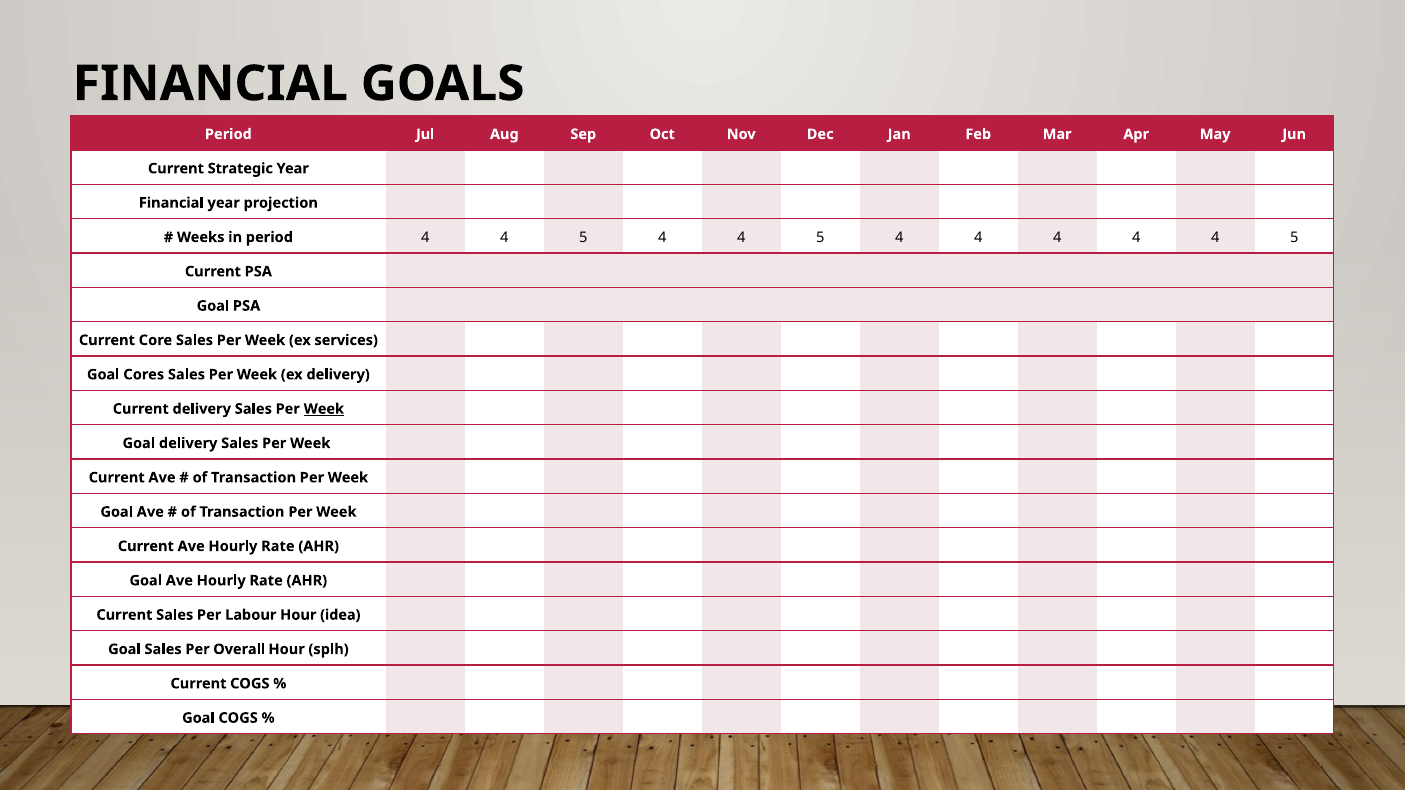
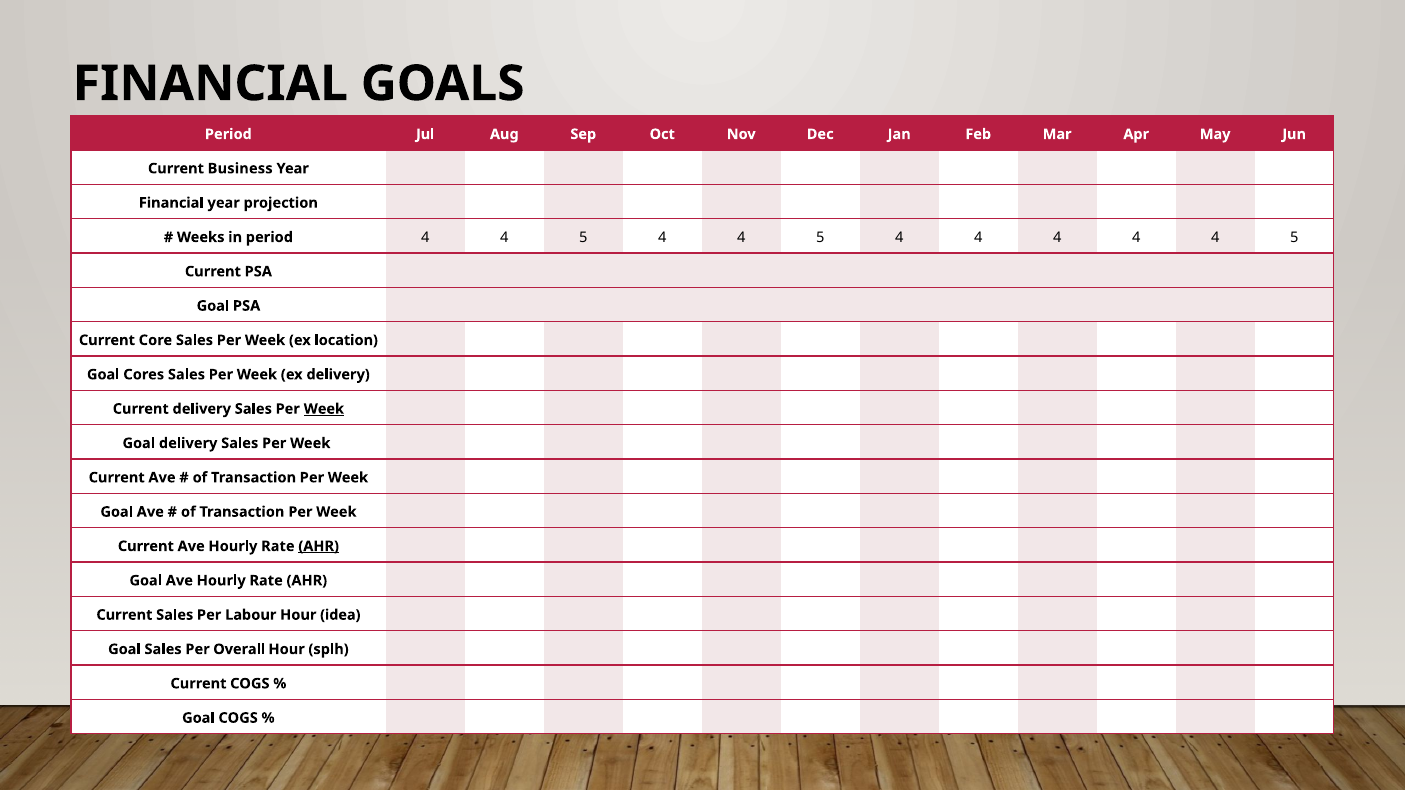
Strategic: Strategic -> Business
services: services -> location
AHR at (319, 546) underline: none -> present
